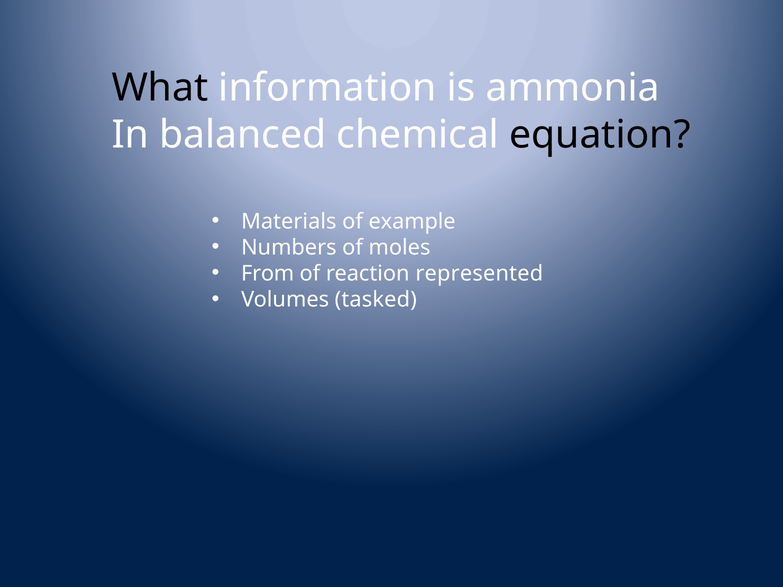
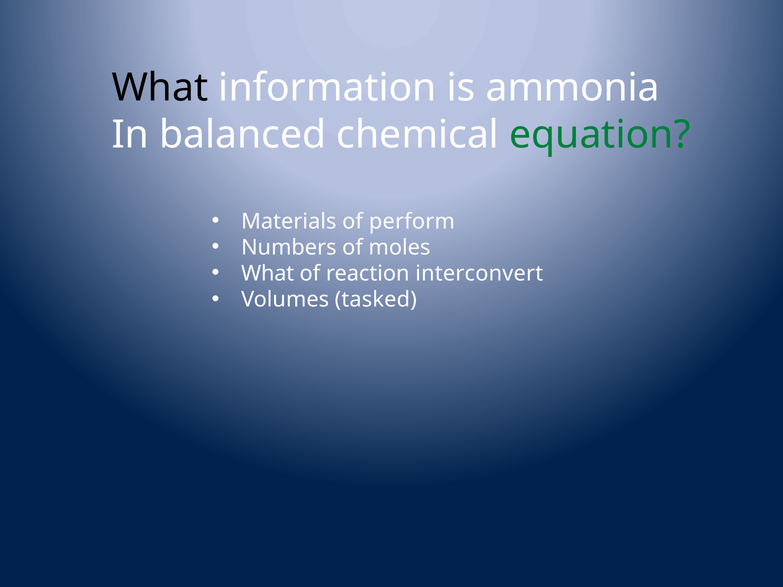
equation colour: black -> green
example: example -> perform
From at (268, 274): From -> What
represented: represented -> interconvert
